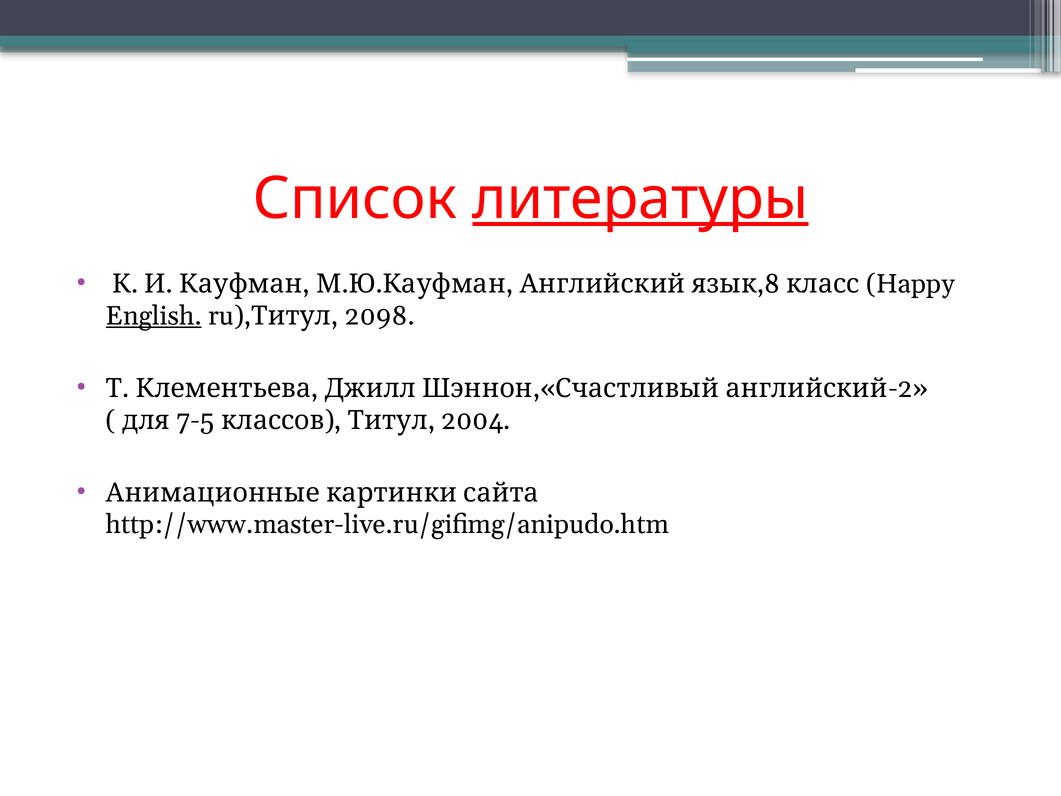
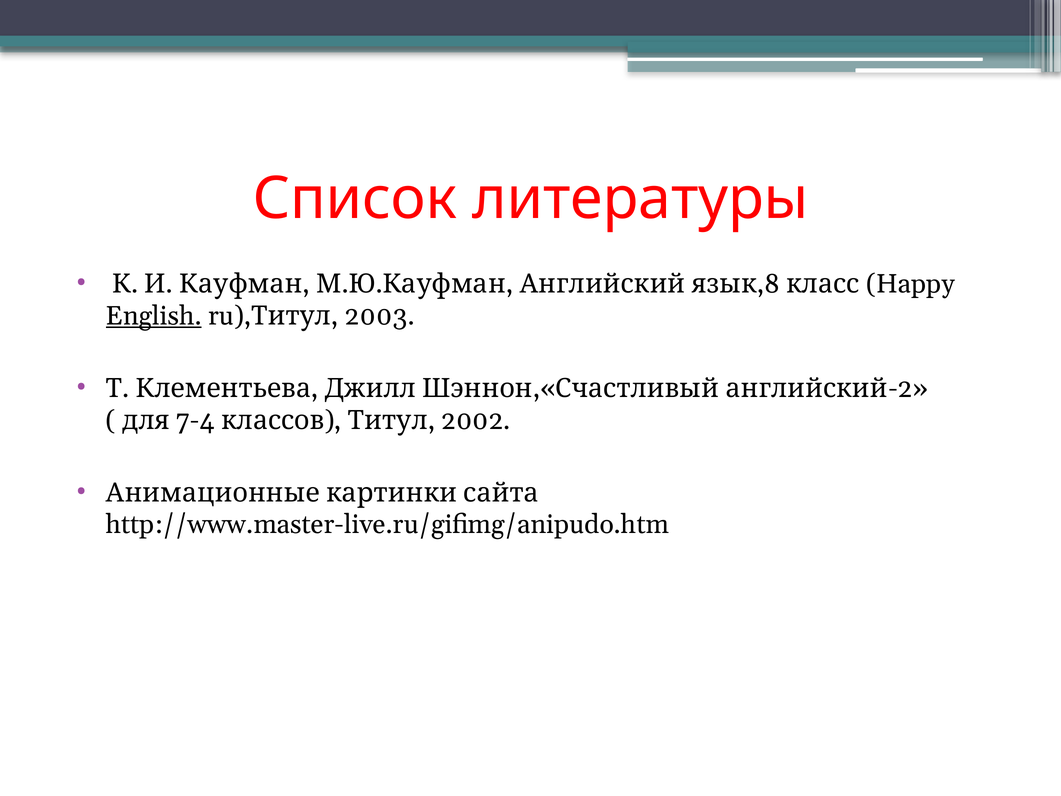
литературы underline: present -> none
2098: 2098 -> 2003
7-5: 7-5 -> 7-4
2004: 2004 -> 2002
